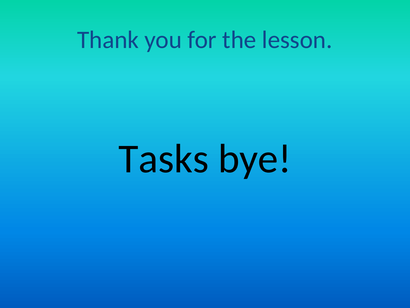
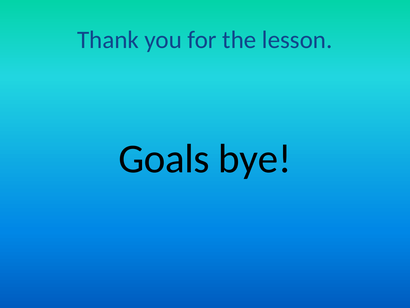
Tasks: Tasks -> Goals
